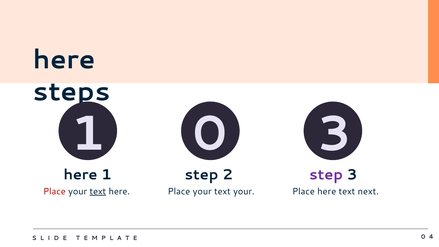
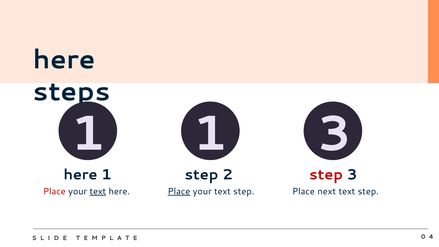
1 0: 0 -> 1
step at (326, 174) colour: purple -> red
Place at (179, 191) underline: none -> present
your text your: your -> step
Place here: here -> next
next at (368, 191): next -> step
